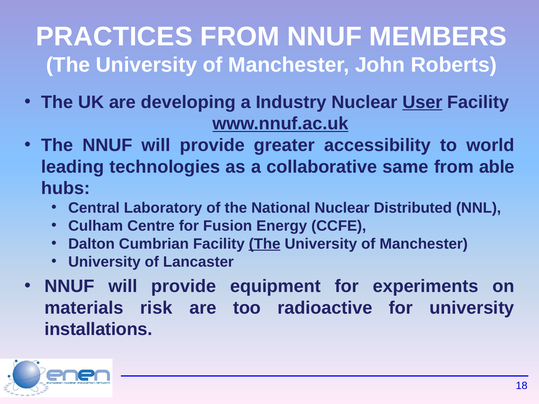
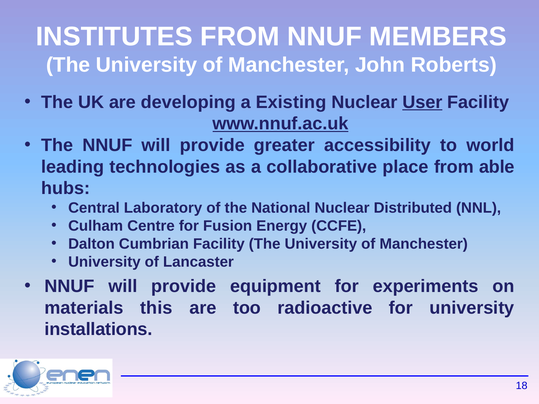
PRACTICES: PRACTICES -> INSTITUTES
Industry: Industry -> Existing
same: same -> place
The at (265, 244) underline: present -> none
risk: risk -> this
